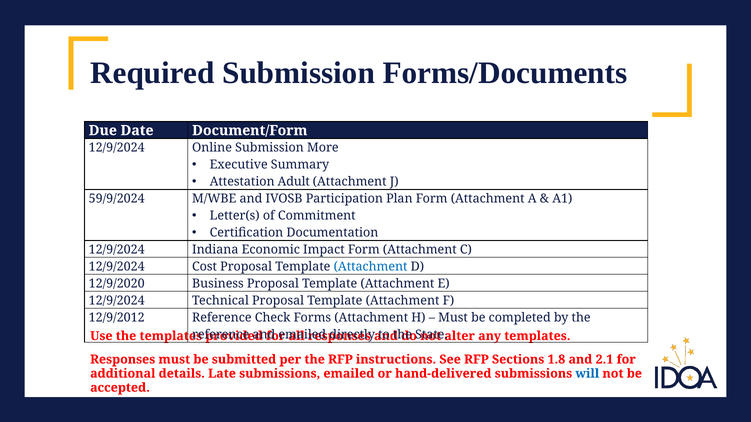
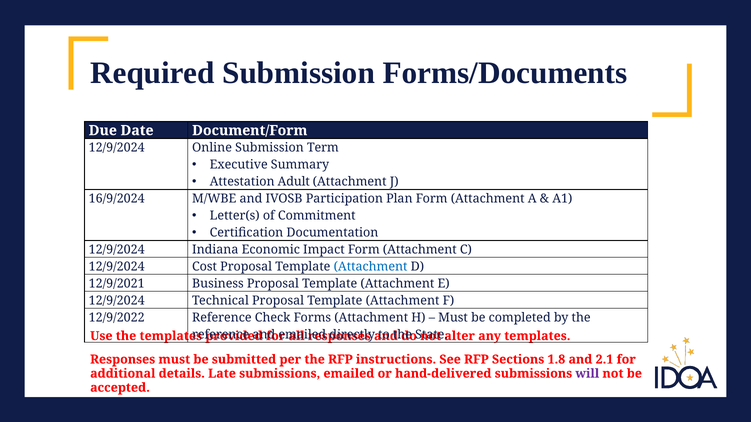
More: More -> Term
59/9/2024: 59/9/2024 -> 16/9/2024
12/9/2020: 12/9/2020 -> 12/9/2021
12/9/2012: 12/9/2012 -> 12/9/2022
will colour: blue -> purple
